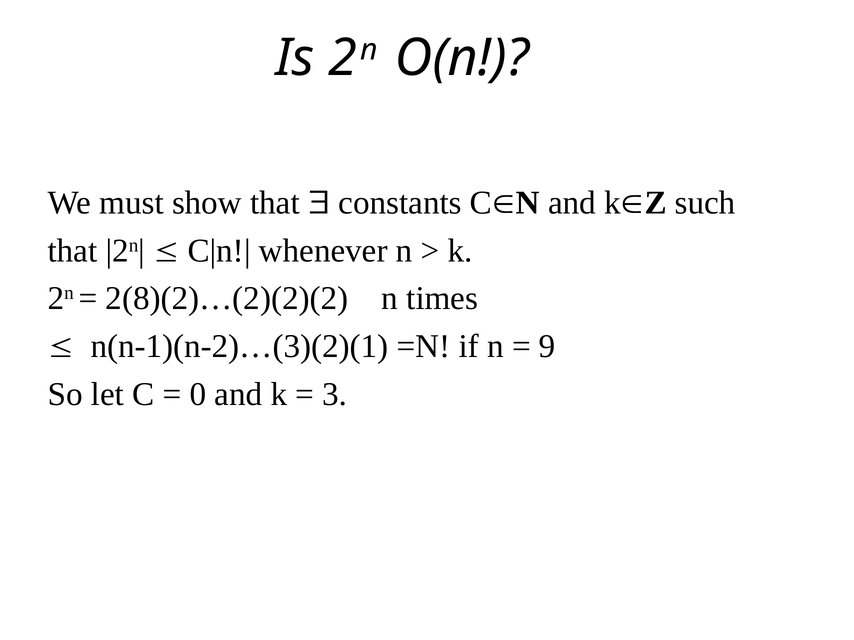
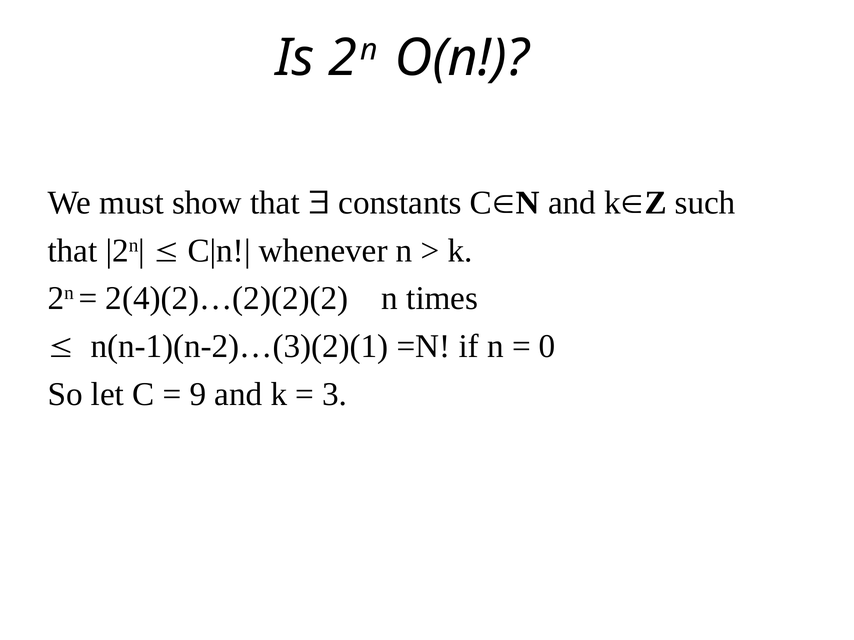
2(8)(2)…(2)(2)(2: 2(8)(2)…(2)(2)(2 -> 2(4)(2)…(2)(2)(2
9: 9 -> 0
0: 0 -> 9
